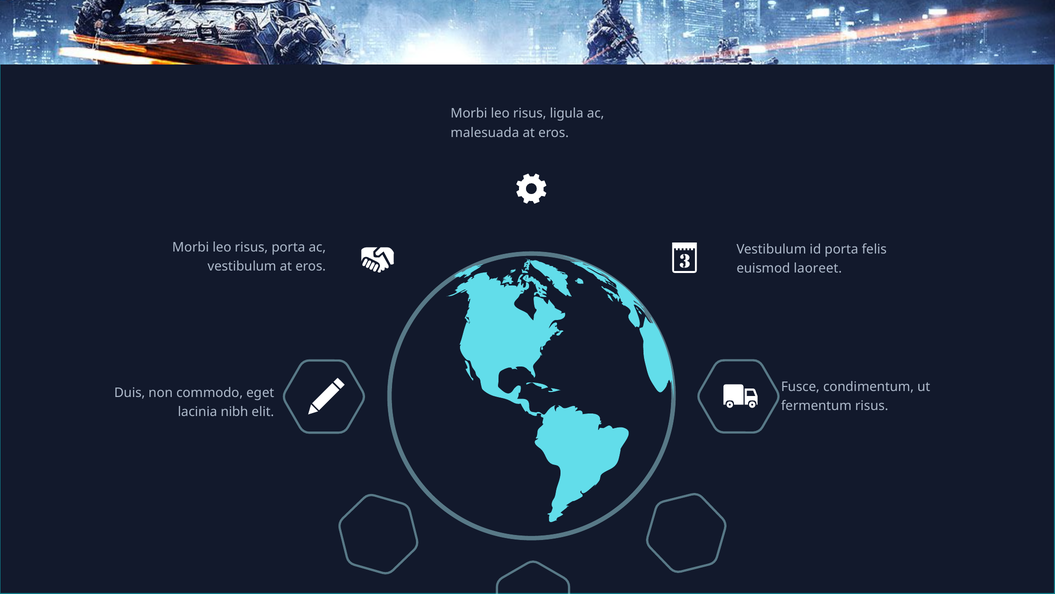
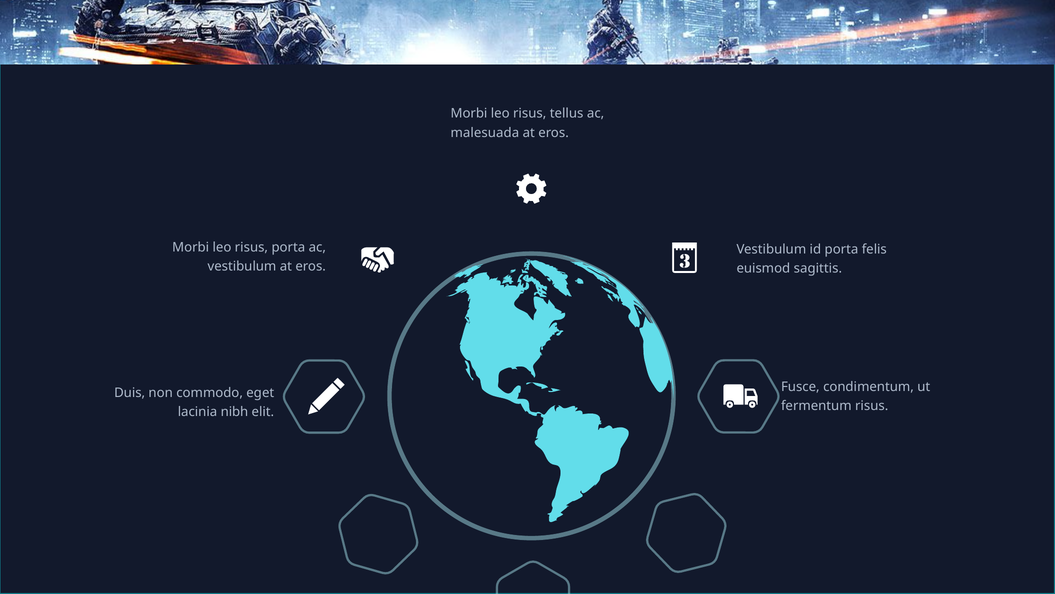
ligula: ligula -> tellus
laoreet: laoreet -> sagittis
